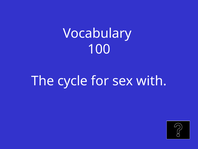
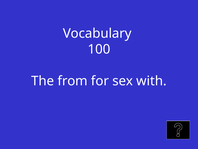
cycle: cycle -> from
